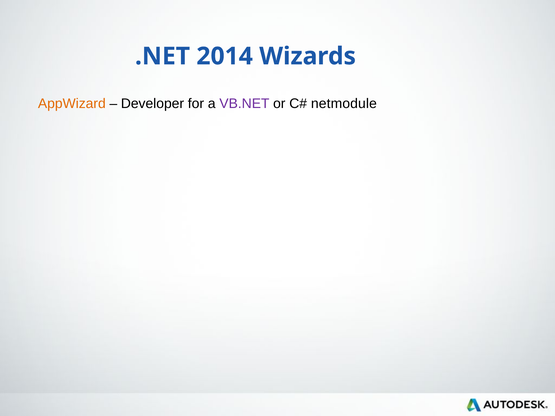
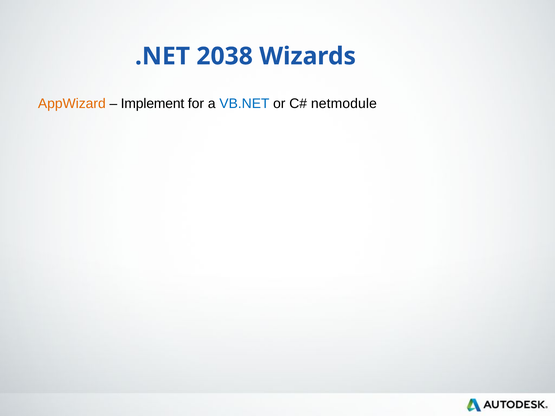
2014: 2014 -> 2038
Developer: Developer -> Implement
VB.NET colour: purple -> blue
